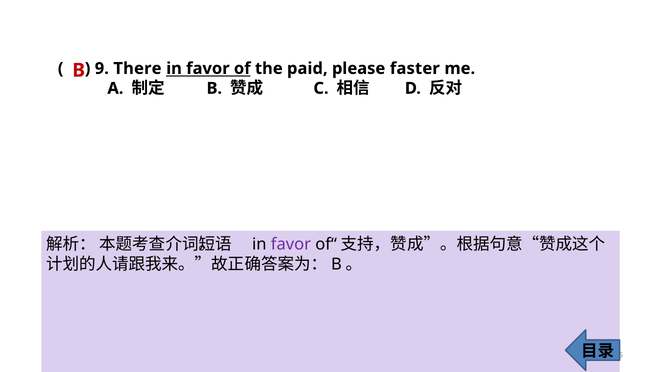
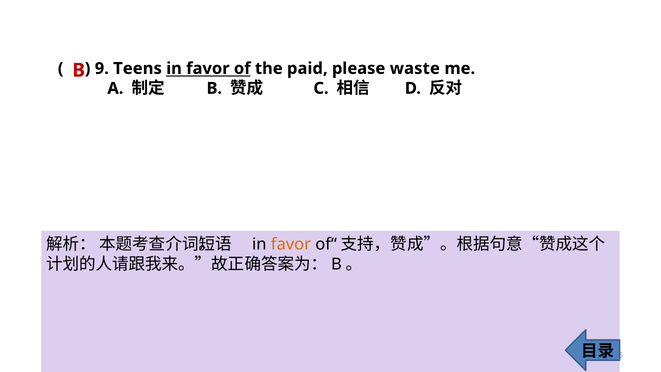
There: There -> Teens
faster: faster -> waste
favor at (291, 244) colour: purple -> orange
